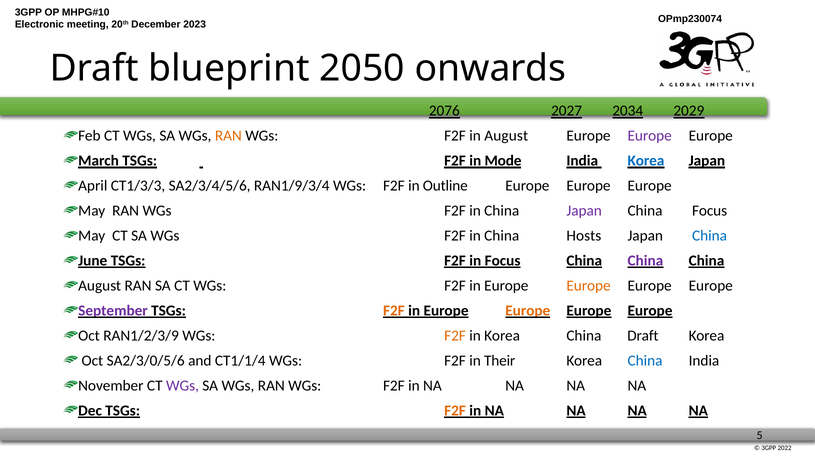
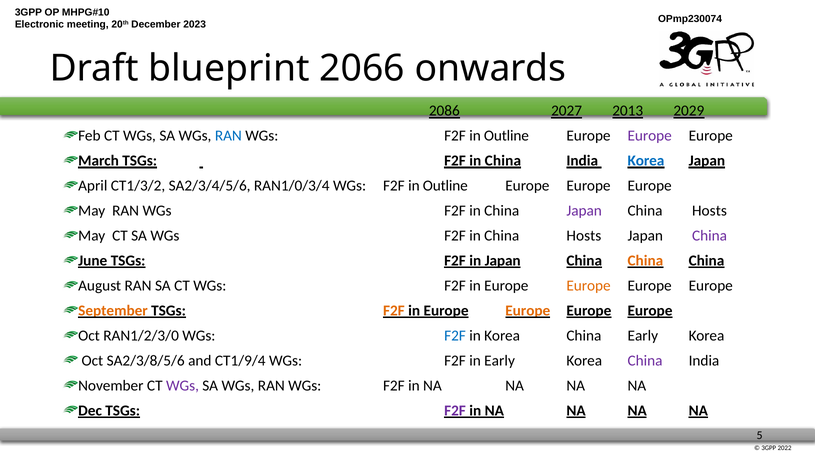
2050: 2050 -> 2066
2076: 2076 -> 2086
2034: 2034 -> 2013
RAN at (228, 136) colour: orange -> blue
August at (506, 136): August -> Outline
TSGs F2F in Mode: Mode -> China
CT1/3/3: CT1/3/3 -> CT1/3/2
RAN1/9/3/4: RAN1/9/3/4 -> RAN1/0/3/4
Focus at (710, 211): Focus -> Hosts
China at (710, 236) colour: blue -> purple
in Focus: Focus -> Japan
China at (645, 261) colour: purple -> orange
September colour: purple -> orange
RAN1/2/3/9: RAN1/2/3/9 -> RAN1/2/3/0
F2F at (455, 336) colour: orange -> blue
China Draft: Draft -> Early
SA2/3/0/5/6: SA2/3/0/5/6 -> SA2/3/8/5/6
CT1/1/4: CT1/1/4 -> CT1/9/4
in Their: Their -> Early
China at (645, 361) colour: blue -> purple
F2F at (455, 411) colour: orange -> purple
